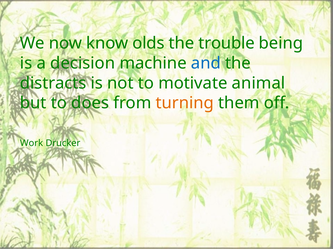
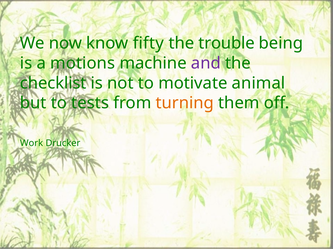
olds: olds -> fifty
decision: decision -> motions
and colour: blue -> purple
distracts: distracts -> checklist
does: does -> tests
